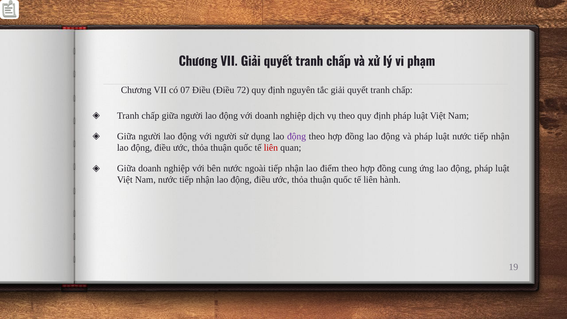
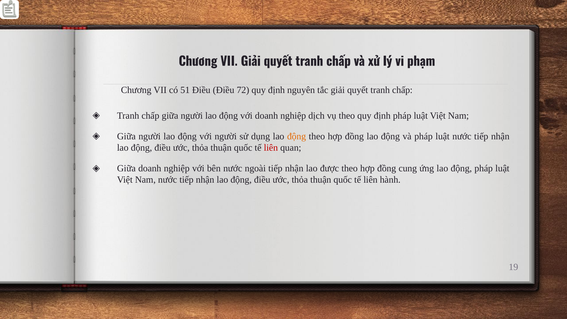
07: 07 -> 51
động at (297, 136) colour: purple -> orange
điểm: điểm -> được
